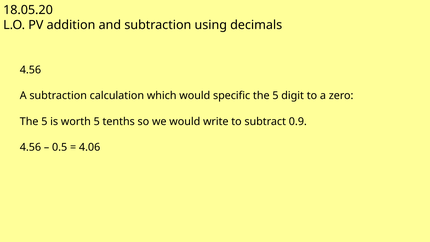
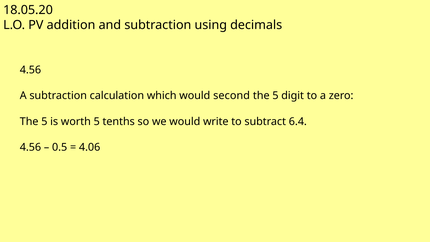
specific: specific -> second
0.9: 0.9 -> 6.4
